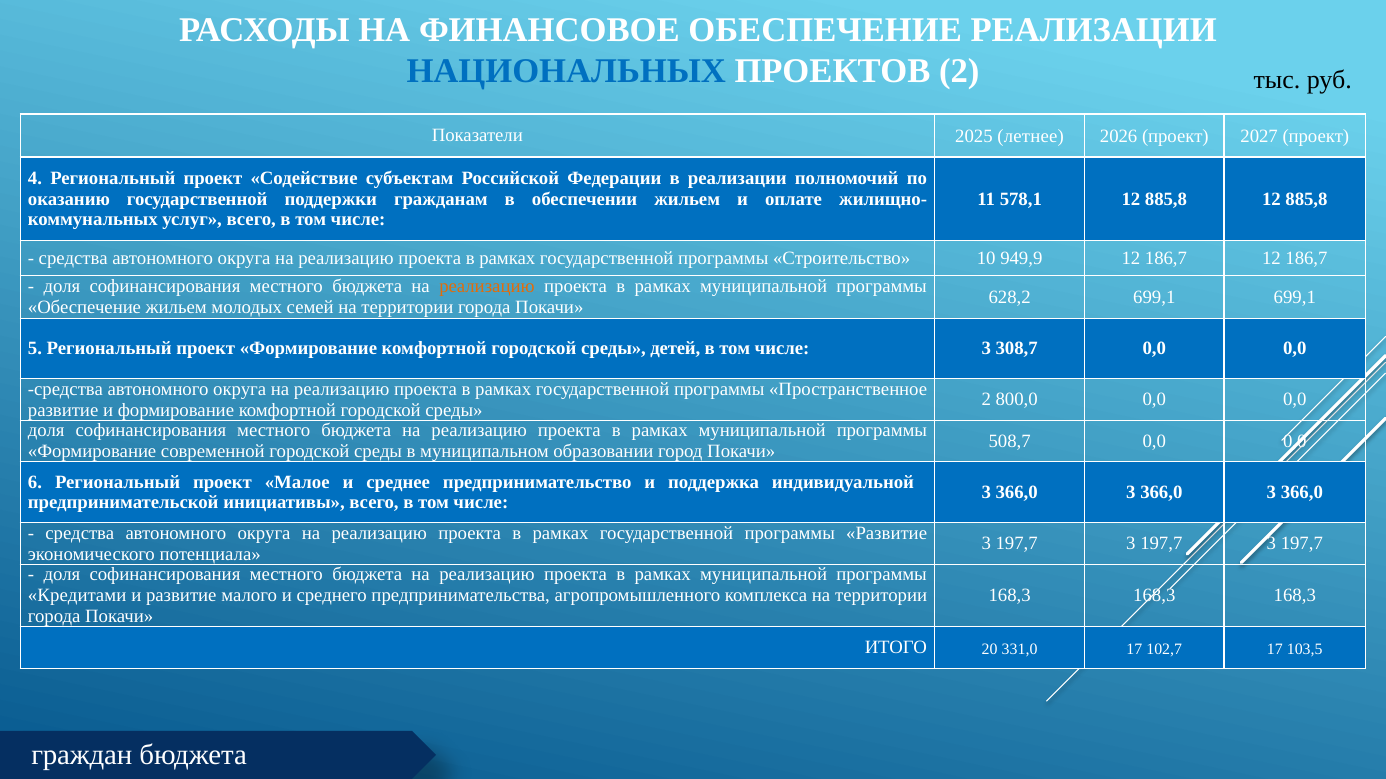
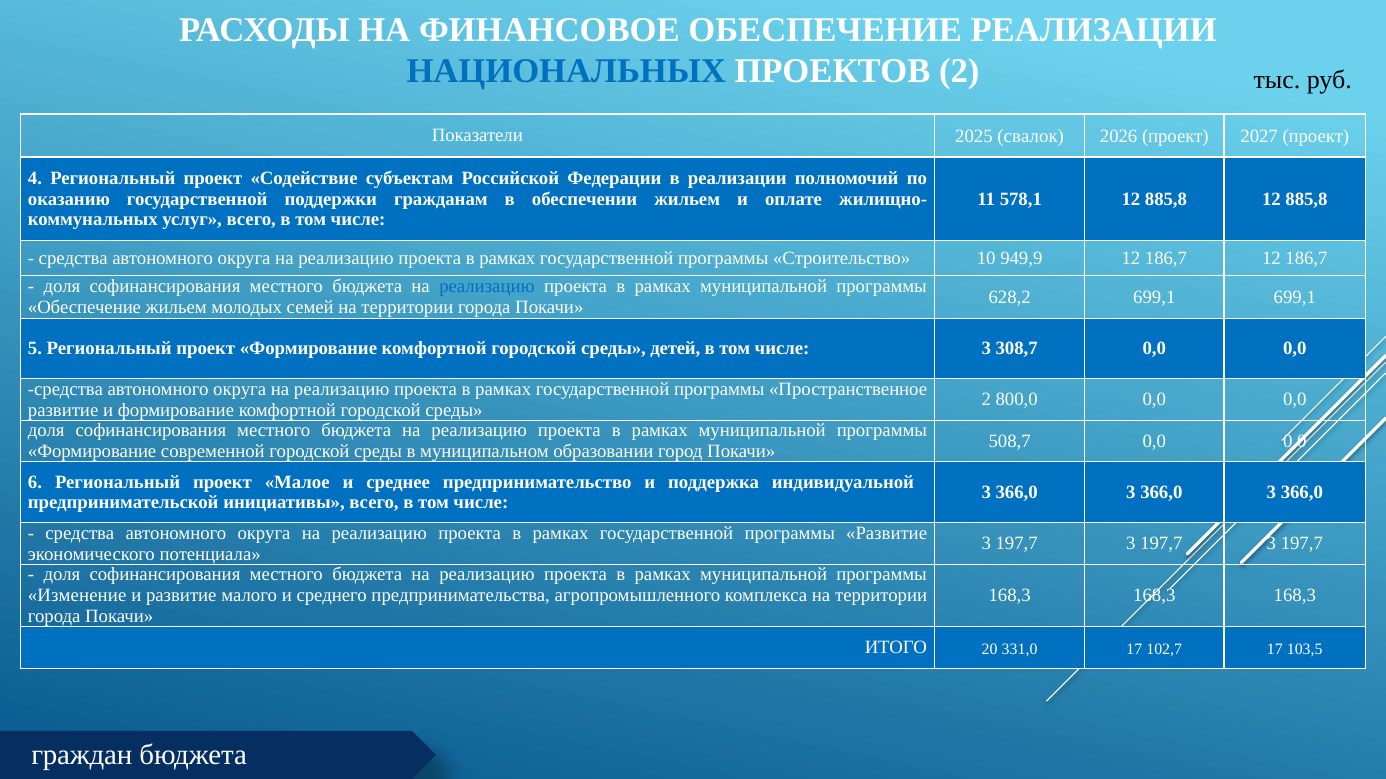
летнее: летнее -> свалок
реализацию at (487, 287) colour: orange -> blue
Кредитами: Кредитами -> Изменение
